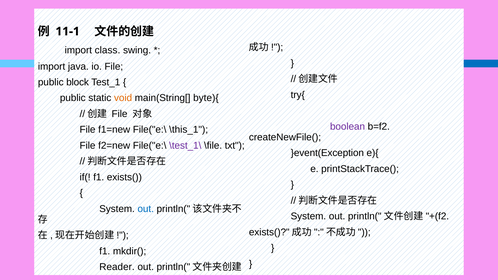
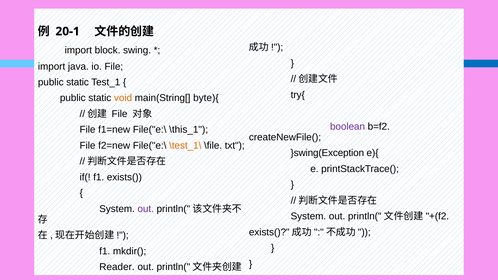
11-1: 11-1 -> 20-1
class: class -> block
block at (78, 82): block -> static
\test_1\ colour: purple -> orange
}event(Exception: }event(Exception -> }swing(Exception
out at (146, 209) colour: blue -> purple
